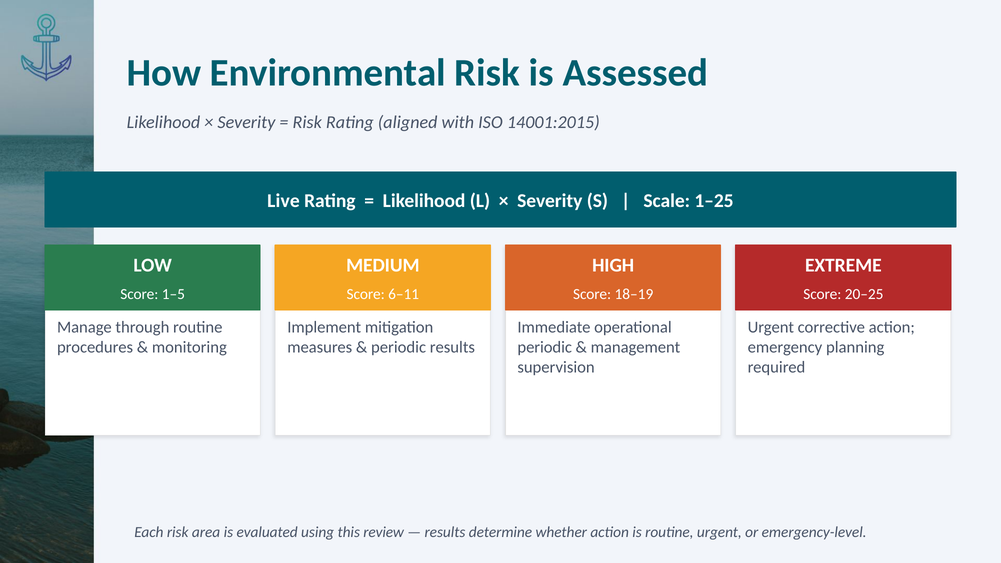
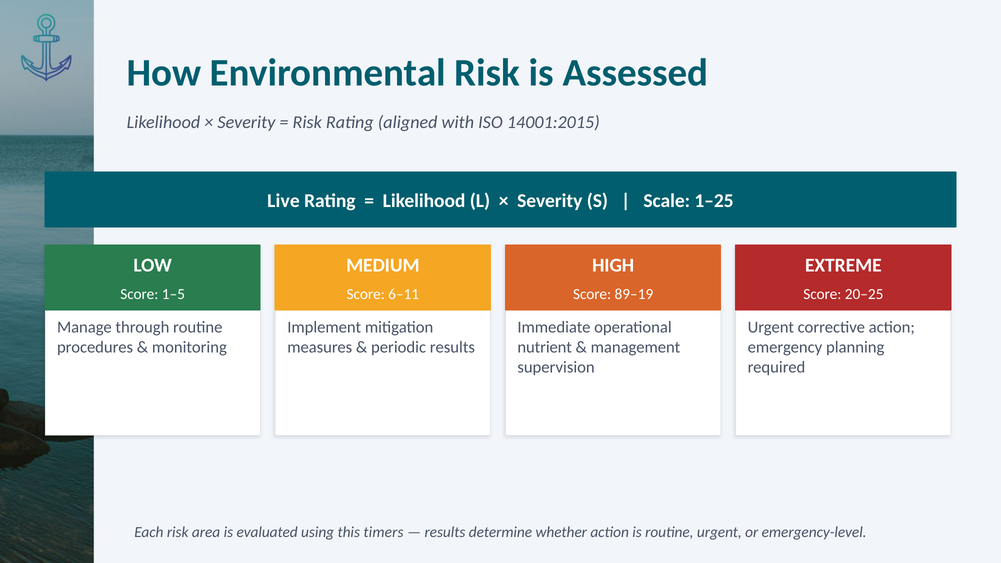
18–19: 18–19 -> 89–19
periodic at (545, 347): periodic -> nutrient
review: review -> timers
